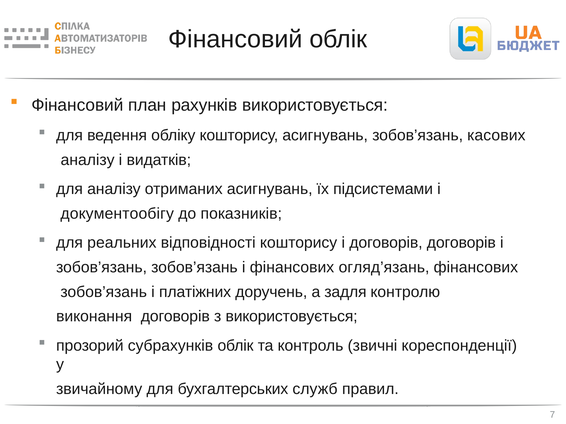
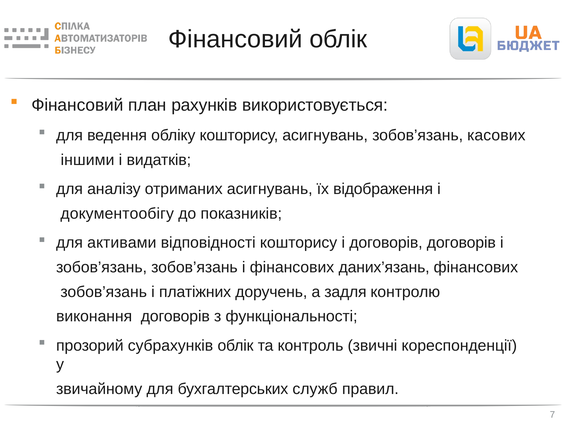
аналізу at (88, 160): аналізу -> іншими
підсистемами: підсистемами -> відображення
реальних: реальних -> активами
огляд’язань: огляд’язань -> даних’язань
з використовується: використовується -> функціональності
